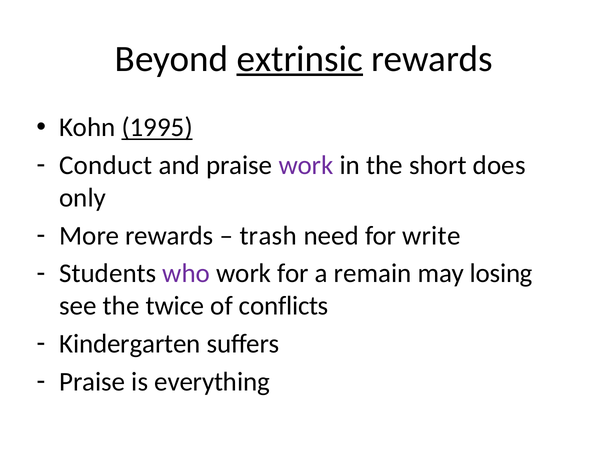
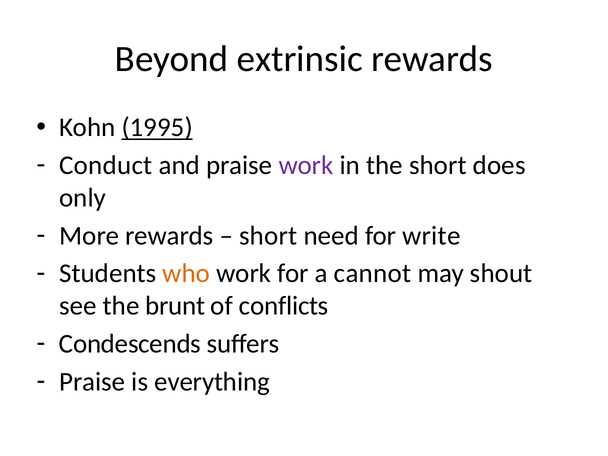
extrinsic underline: present -> none
trash at (268, 236): trash -> short
who colour: purple -> orange
remain: remain -> cannot
losing: losing -> shout
twice: twice -> brunt
Kindergarten: Kindergarten -> Condescends
